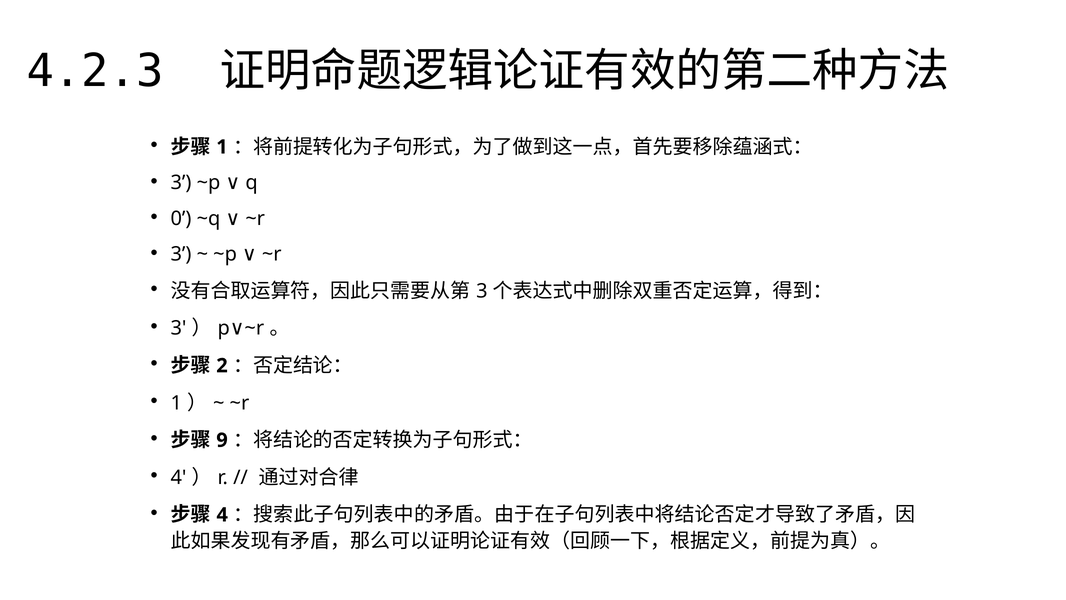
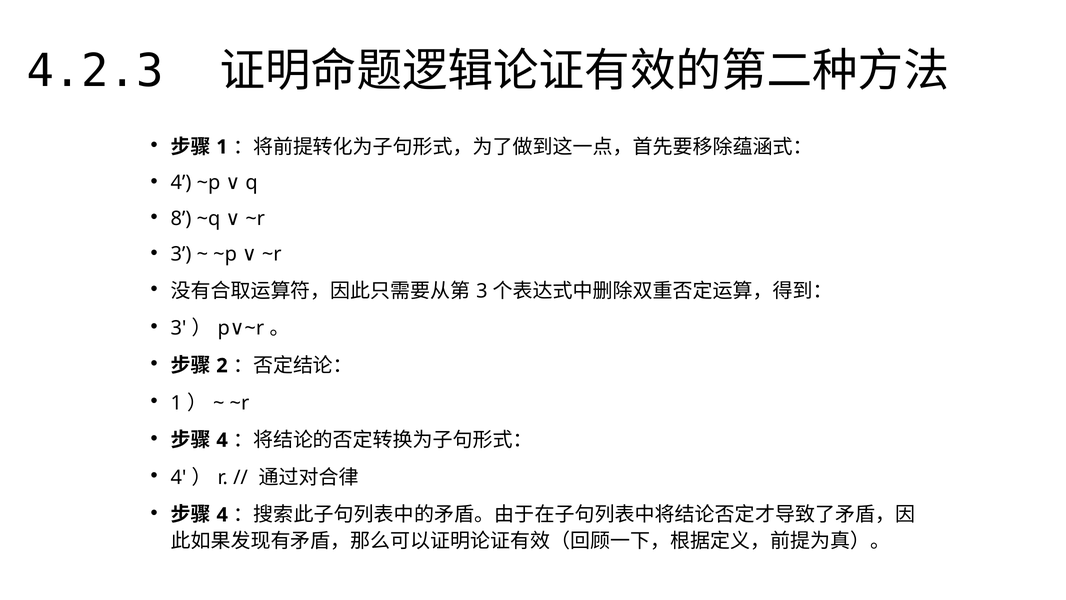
3 at (181, 183): 3 -> 4
0: 0 -> 8
9 at (222, 440): 9 -> 4
